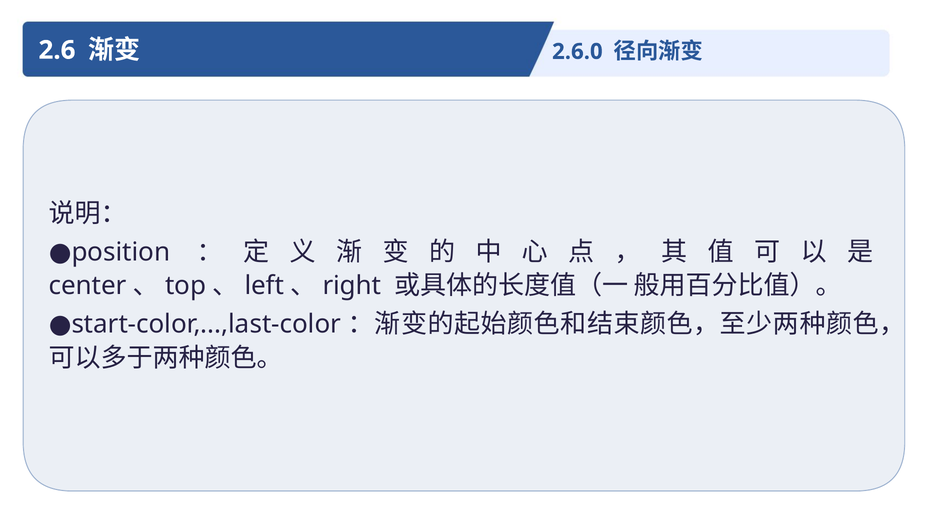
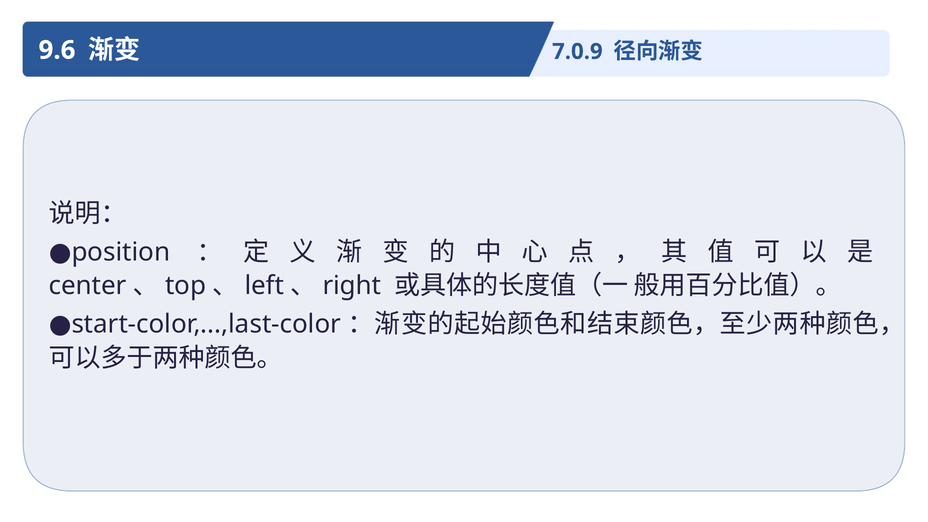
2.6: 2.6 -> 9.6
2.6.0: 2.6.0 -> 7.0.9
